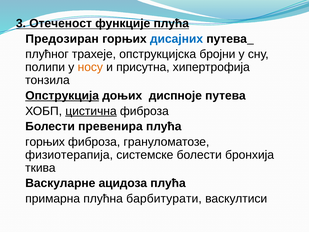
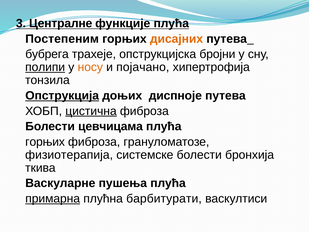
Отеченост: Отеченост -> Централне
Предозиран: Предозиран -> Постепеним
дисајних colour: blue -> orange
плућног: плућног -> бубрега
полипи underline: none -> present
присутна: присутна -> појачано
превенира: превенира -> цевчицама
ацидоза: ацидоза -> пушења
примарна underline: none -> present
